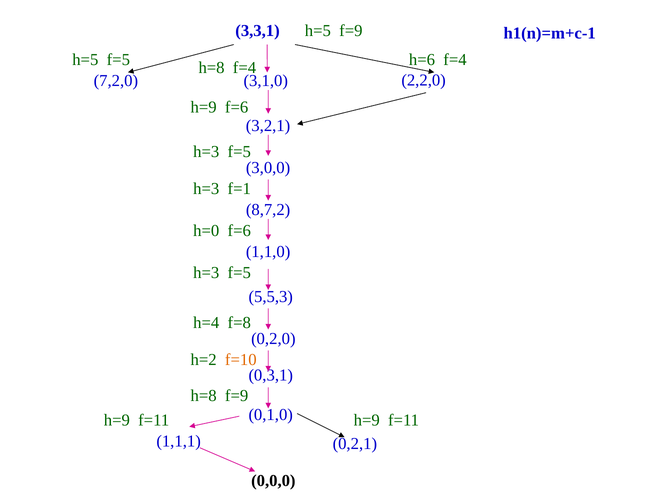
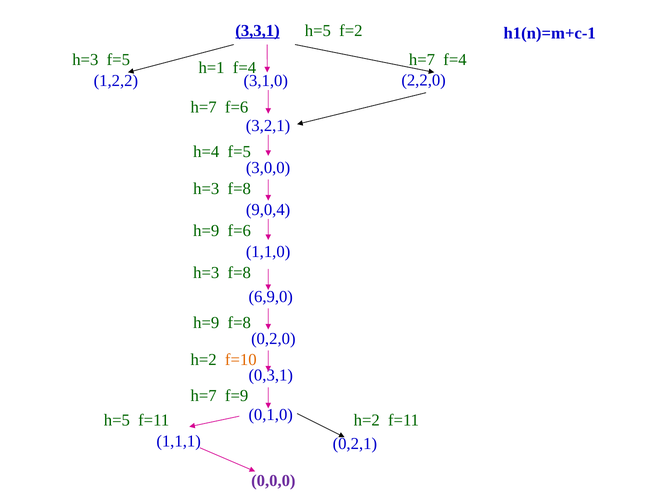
3,3,1 underline: none -> present
h=5 f=9: f=9 -> f=2
h=5 at (85, 60): h=5 -> h=3
f=5 h=8: h=8 -> h=1
f=4 h=6: h=6 -> h=7
7,2,0: 7,2,0 -> 1,2,2
h=9 at (204, 107): h=9 -> h=7
h=3 at (206, 152): h=3 -> h=4
f=1 at (239, 189): f=1 -> f=8
8,7,2: 8,7,2 -> 9,0,4
h=0 at (206, 231): h=0 -> h=9
f=5 at (239, 273): f=5 -> f=8
5,5,3: 5,5,3 -> 6,9,0
h=4 at (206, 323): h=4 -> h=9
h=8 at (204, 396): h=8 -> h=7
h=9 at (117, 420): h=9 -> h=5
f=11 h=9: h=9 -> h=2
0,0,0 colour: black -> purple
